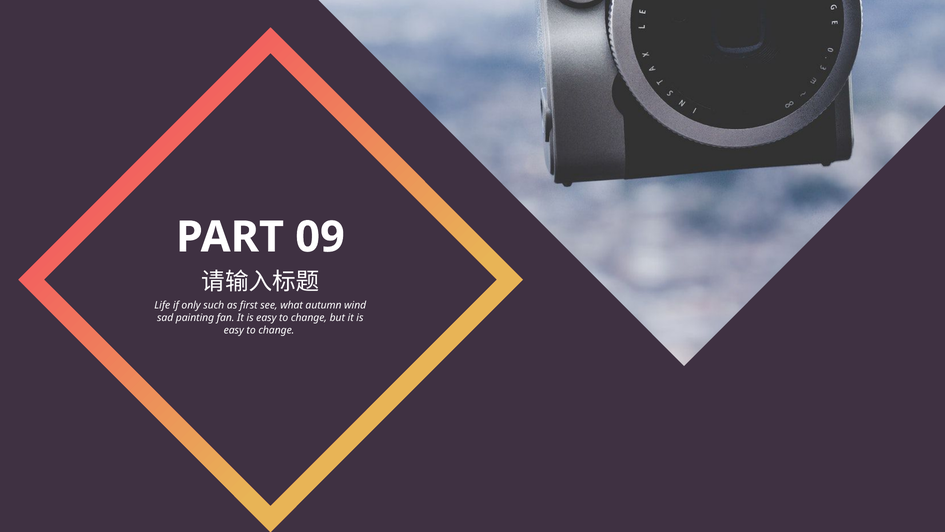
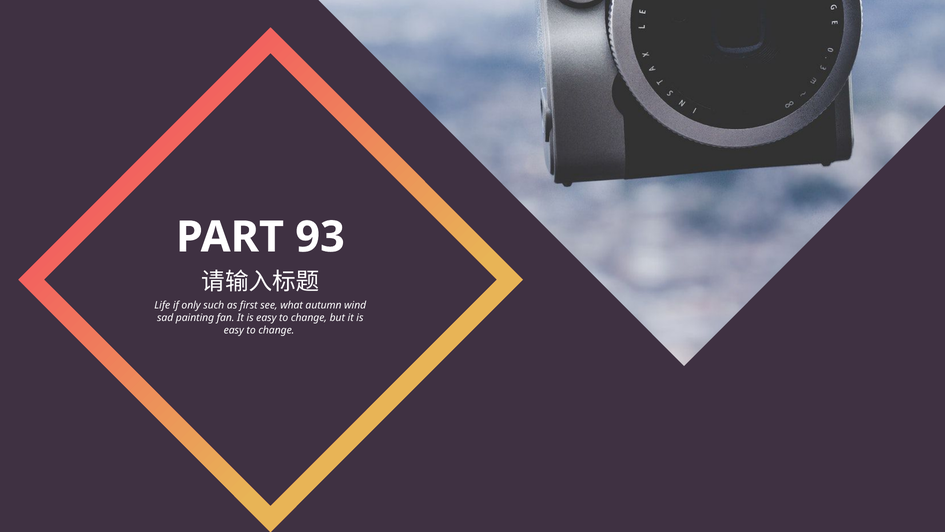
09: 09 -> 93
